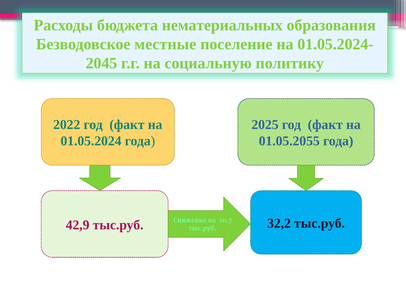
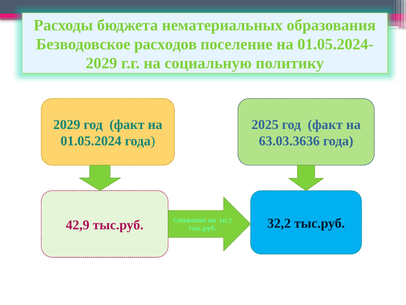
местные: местные -> расходов
2045 at (101, 63): 2045 -> 2029
2022 at (67, 124): 2022 -> 2029
01.05.2055: 01.05.2055 -> 63.03.3636
